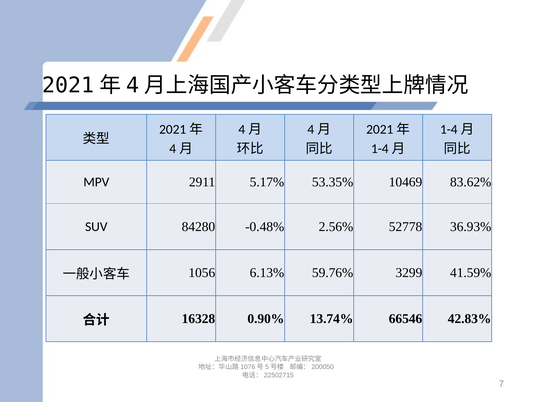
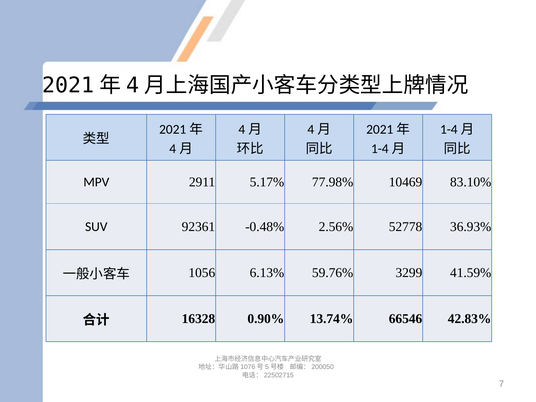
53.35%: 53.35% -> 77.98%
83.62%: 83.62% -> 83.10%
84280: 84280 -> 92361
